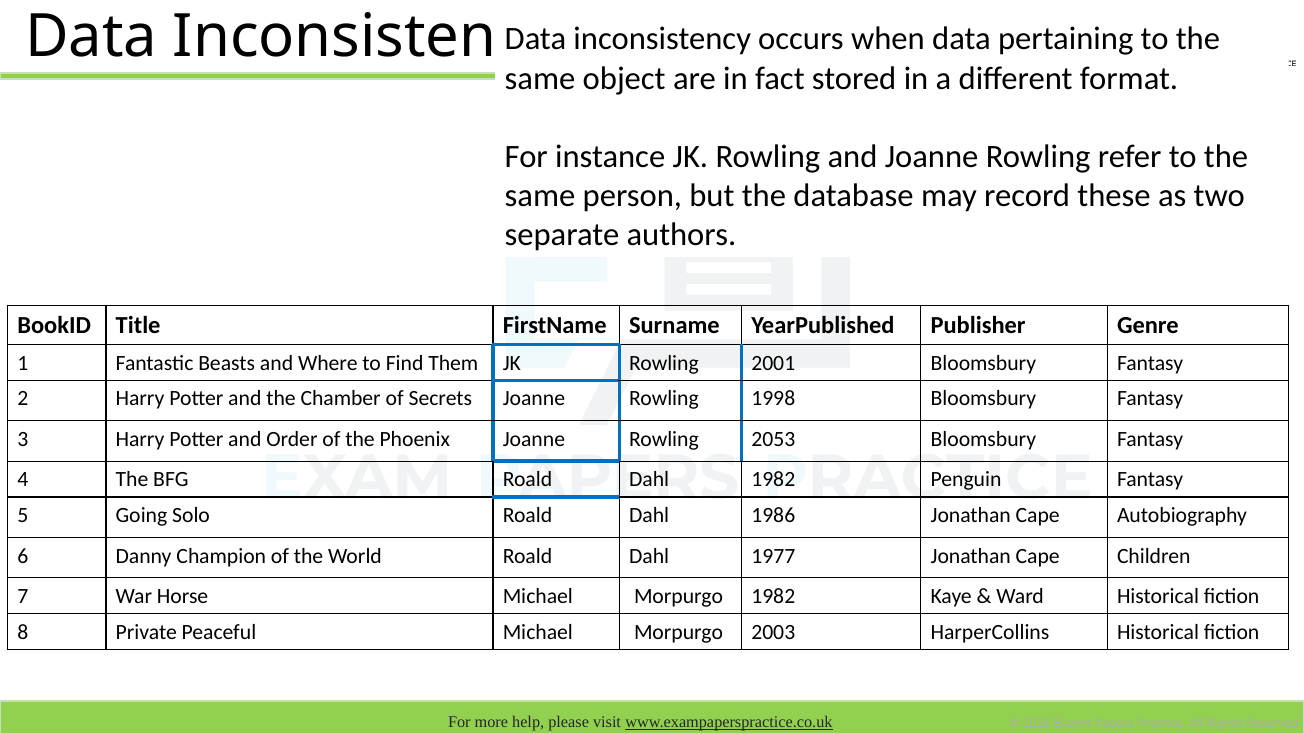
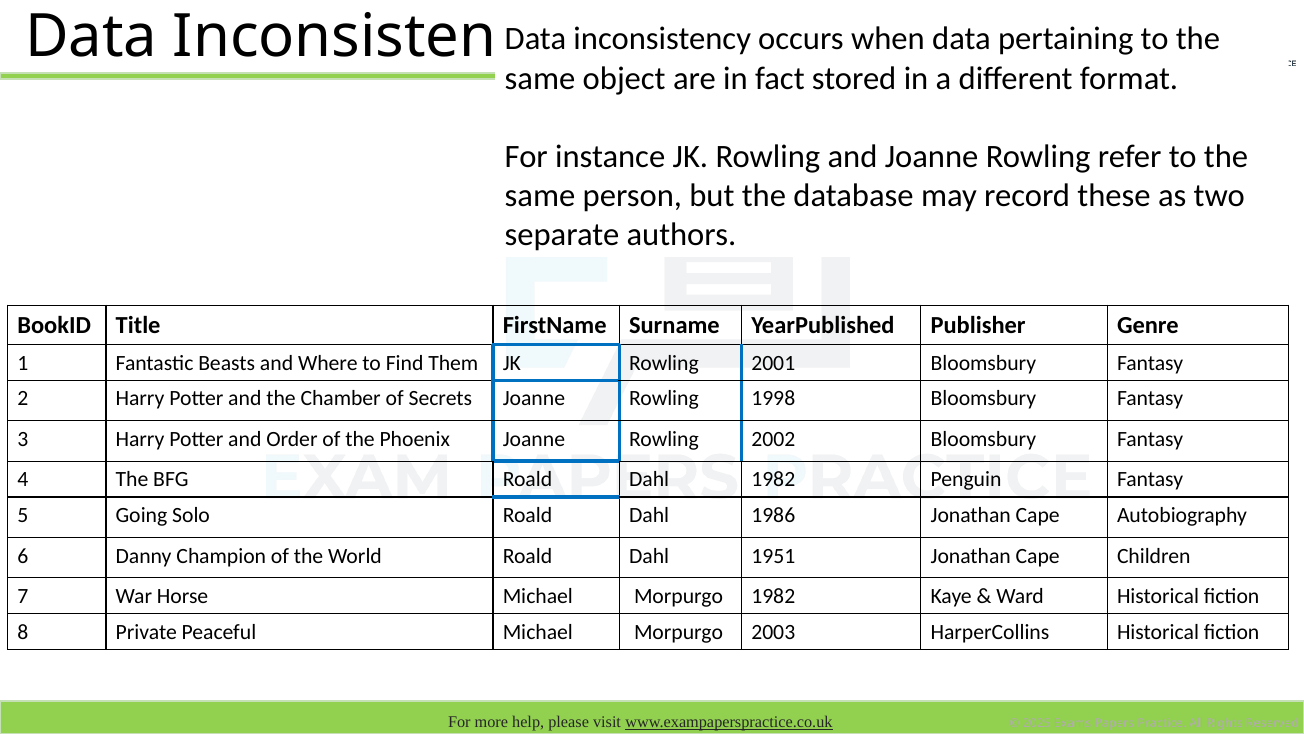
2053: 2053 -> 2002
1977: 1977 -> 1951
